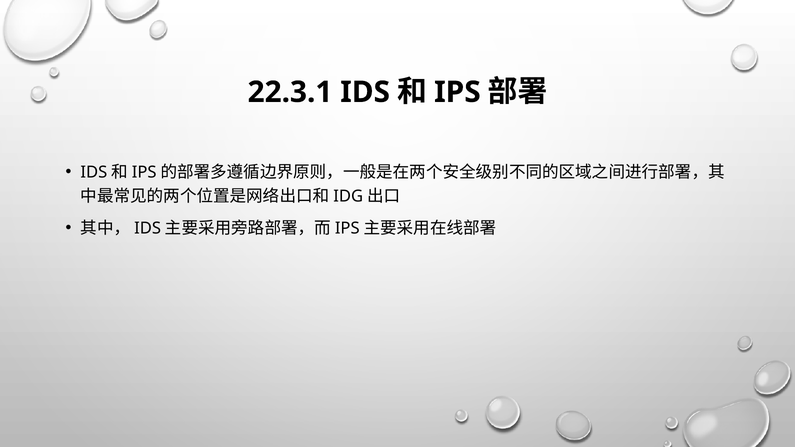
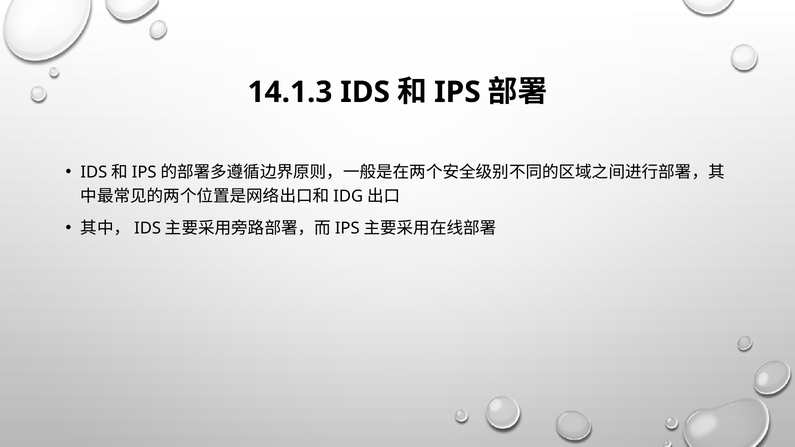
22.3.1: 22.3.1 -> 14.1.3
